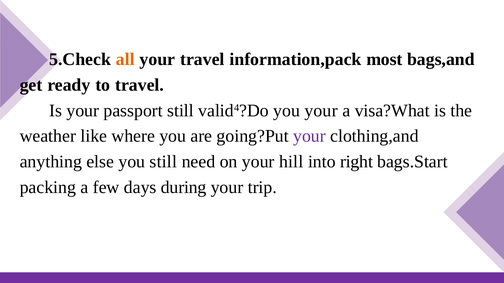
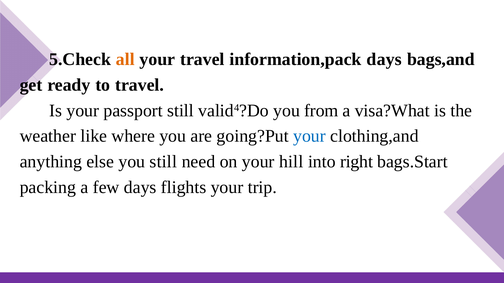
information,pack most: most -> days
you your: your -> from
your at (309, 136) colour: purple -> blue
during: during -> flights
